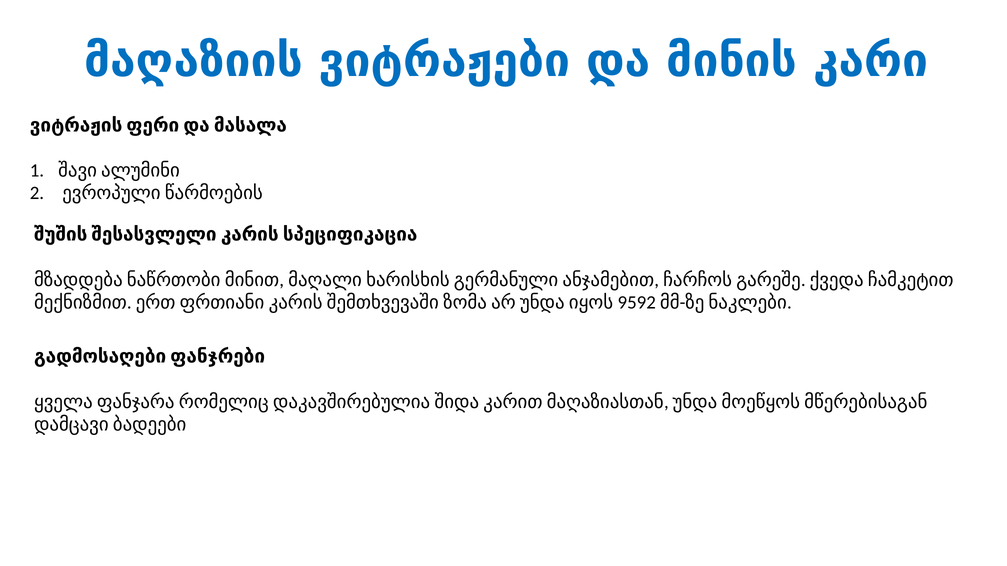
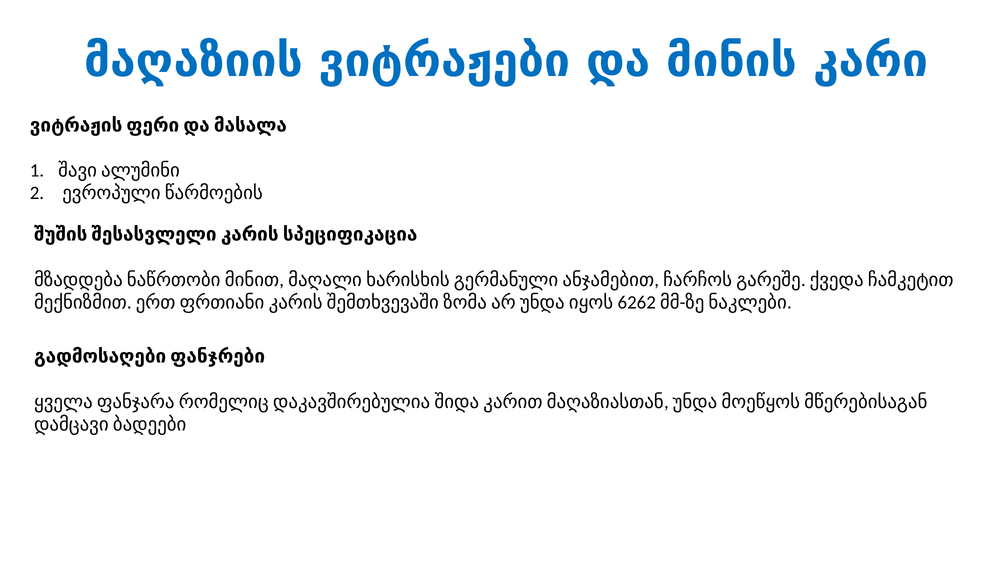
9592: 9592 -> 6262
